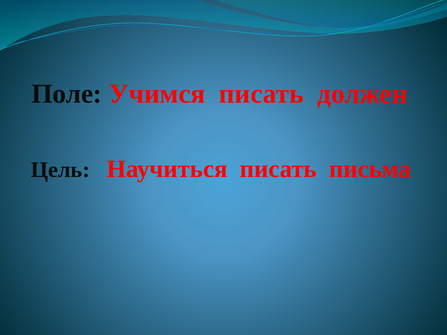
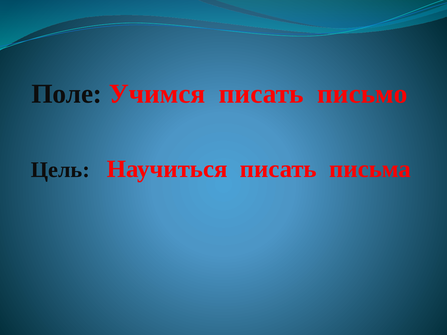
должен: должен -> письмо
